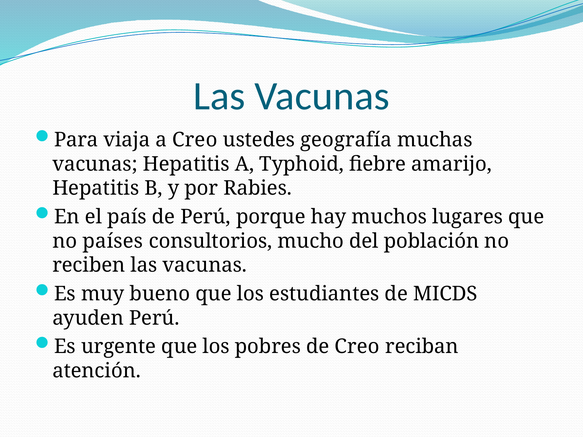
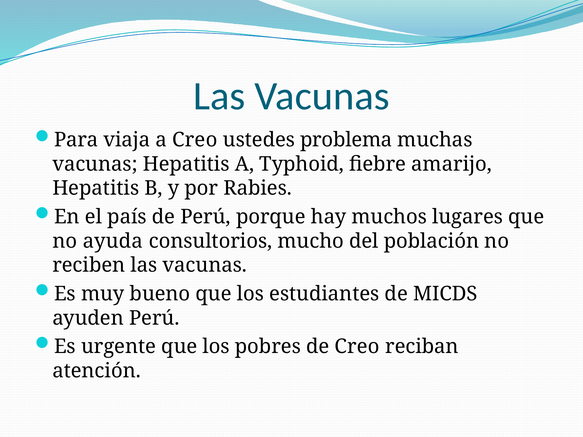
geografía: geografía -> problema
países: países -> ayuda
